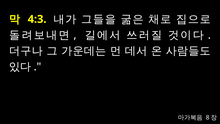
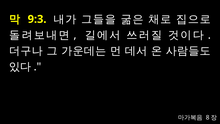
4:3: 4:3 -> 9:3
